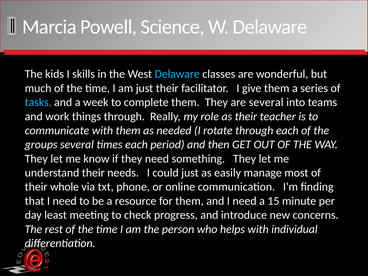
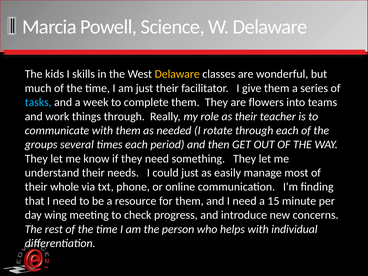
Delaware at (177, 74) colour: light blue -> yellow
are several: several -> flowers
least: least -> wing
